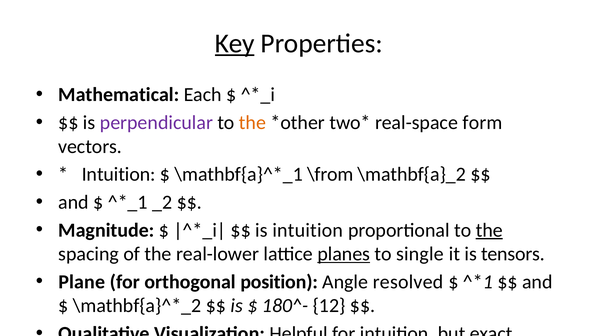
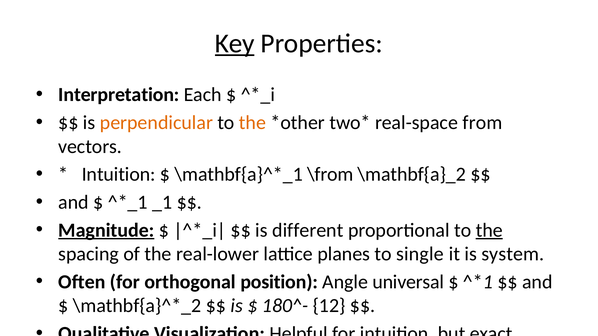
Mathematical at (119, 95): Mathematical -> Interpretation
perpendicular colour: purple -> orange
form: form -> from
_2: _2 -> _1
Magnitude underline: none -> present
is intuition: intuition -> different
planes underline: present -> none
tensors: tensors -> system
Plane: Plane -> Often
resolved: resolved -> universal
